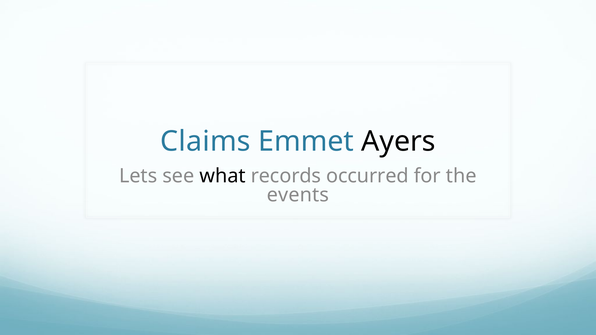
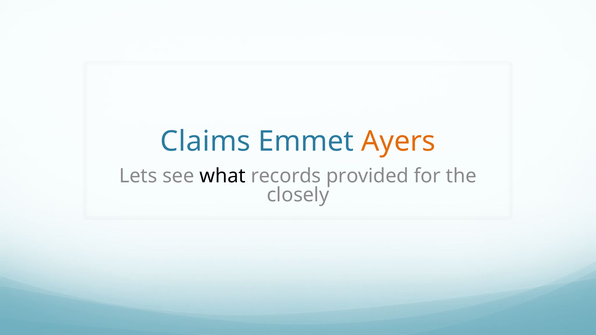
Ayers colour: black -> orange
occurred: occurred -> provided
events: events -> closely
